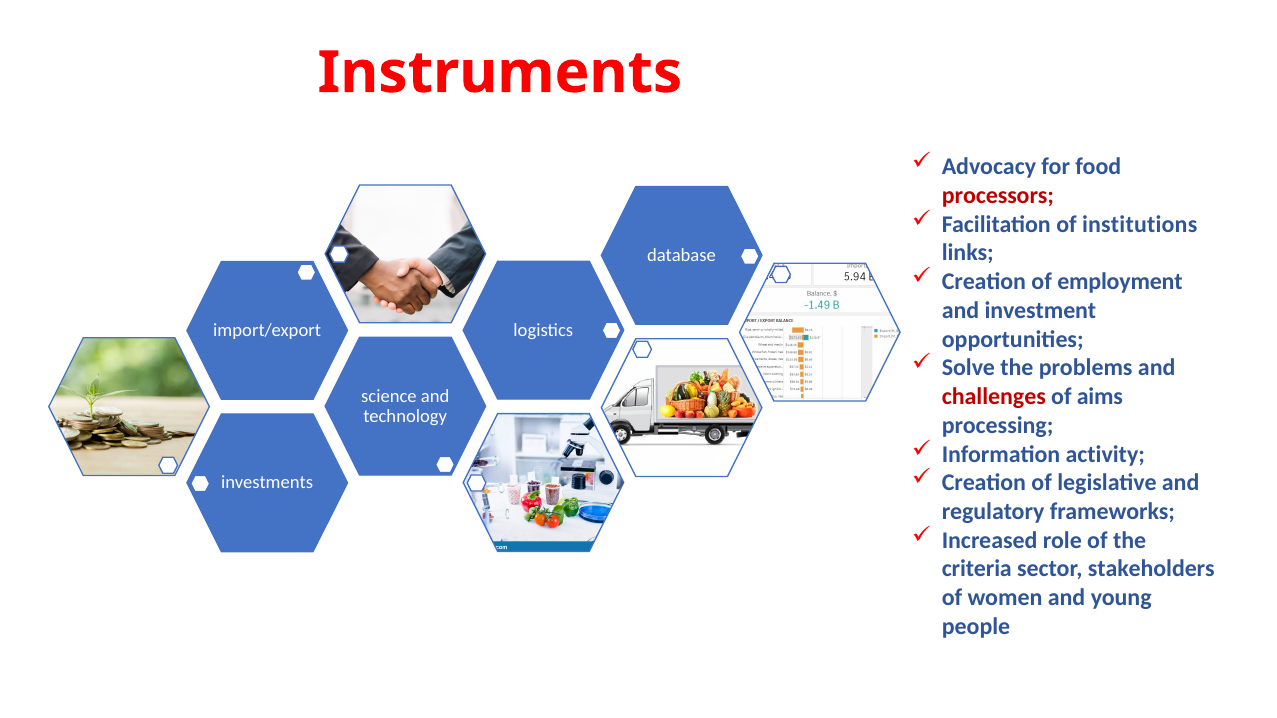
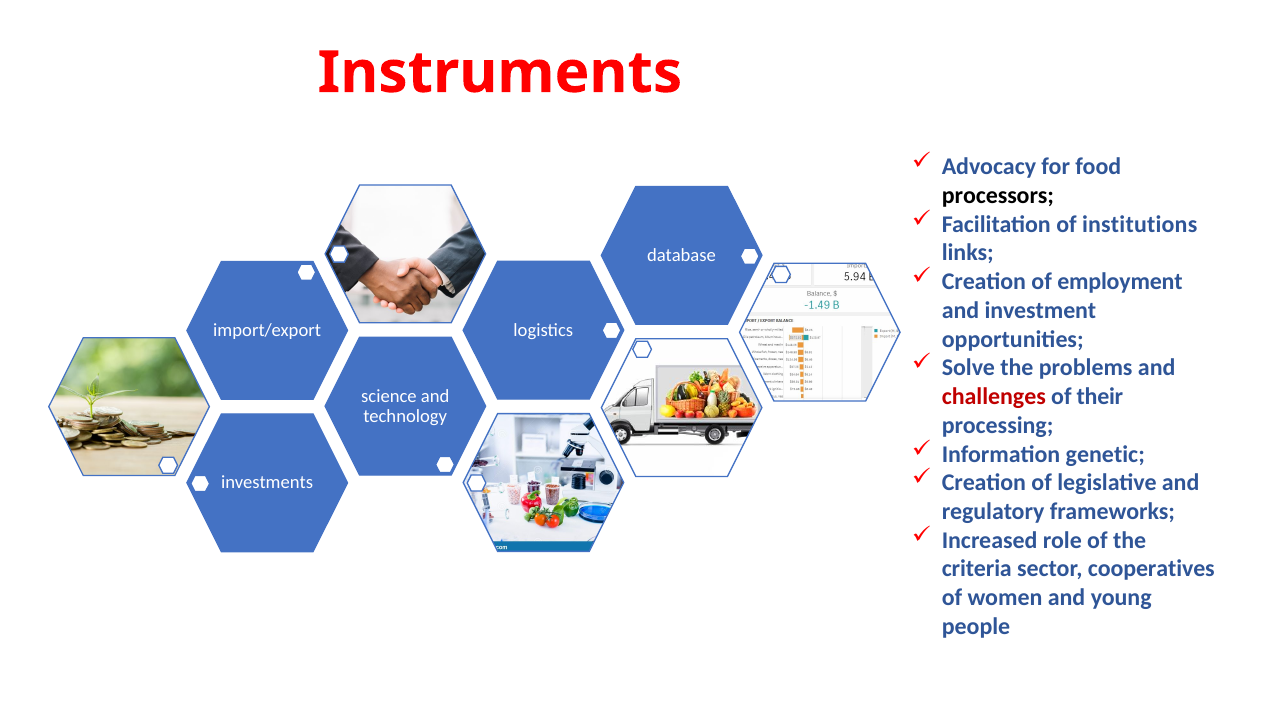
processors colour: red -> black
aims: aims -> their
activity: activity -> genetic
stakeholders: stakeholders -> cooperatives
